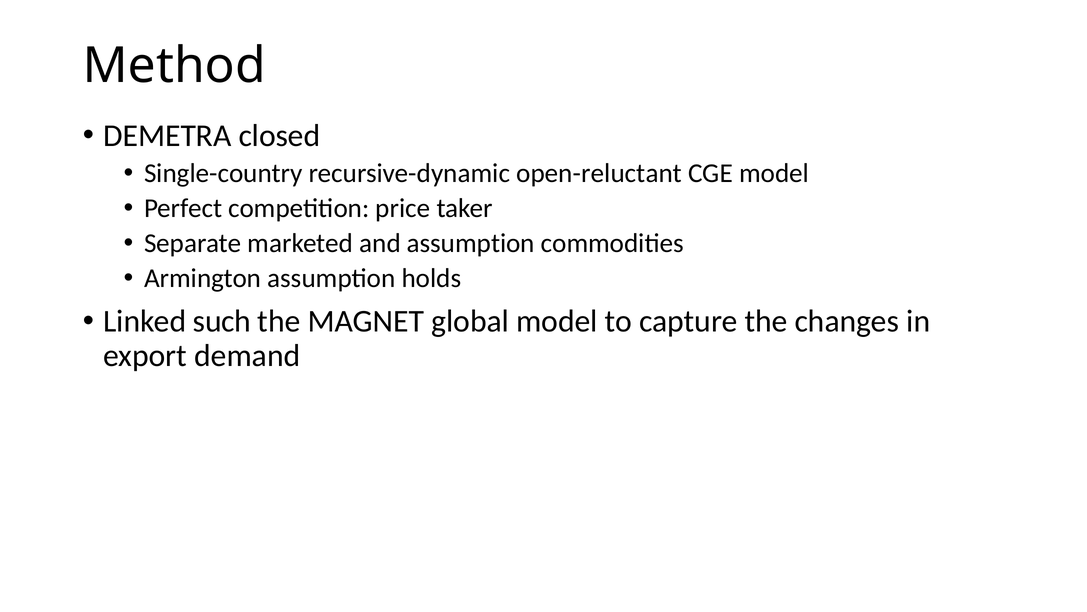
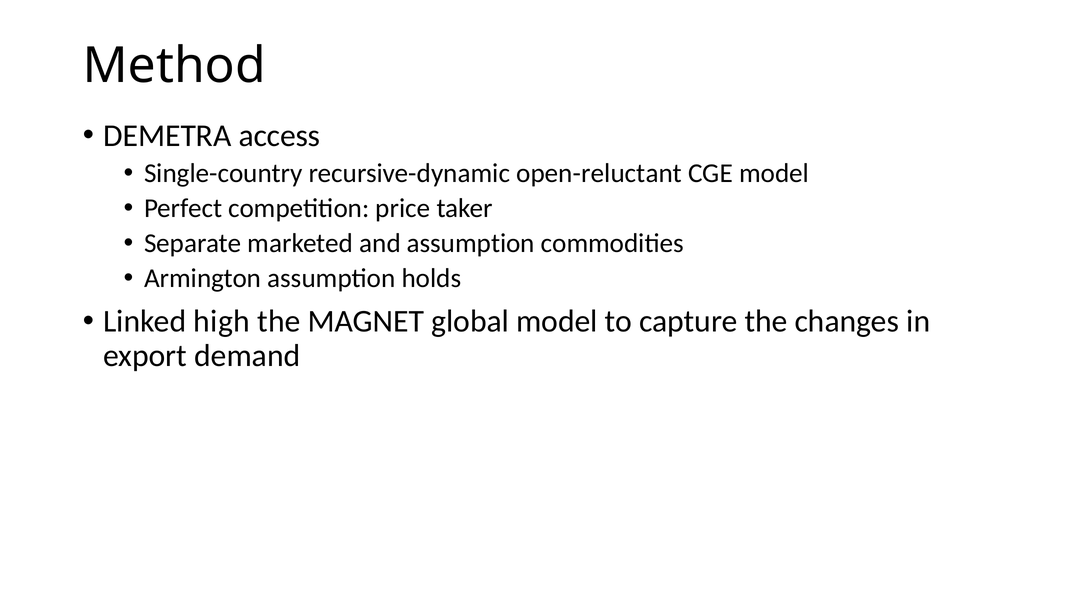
closed: closed -> access
such: such -> high
